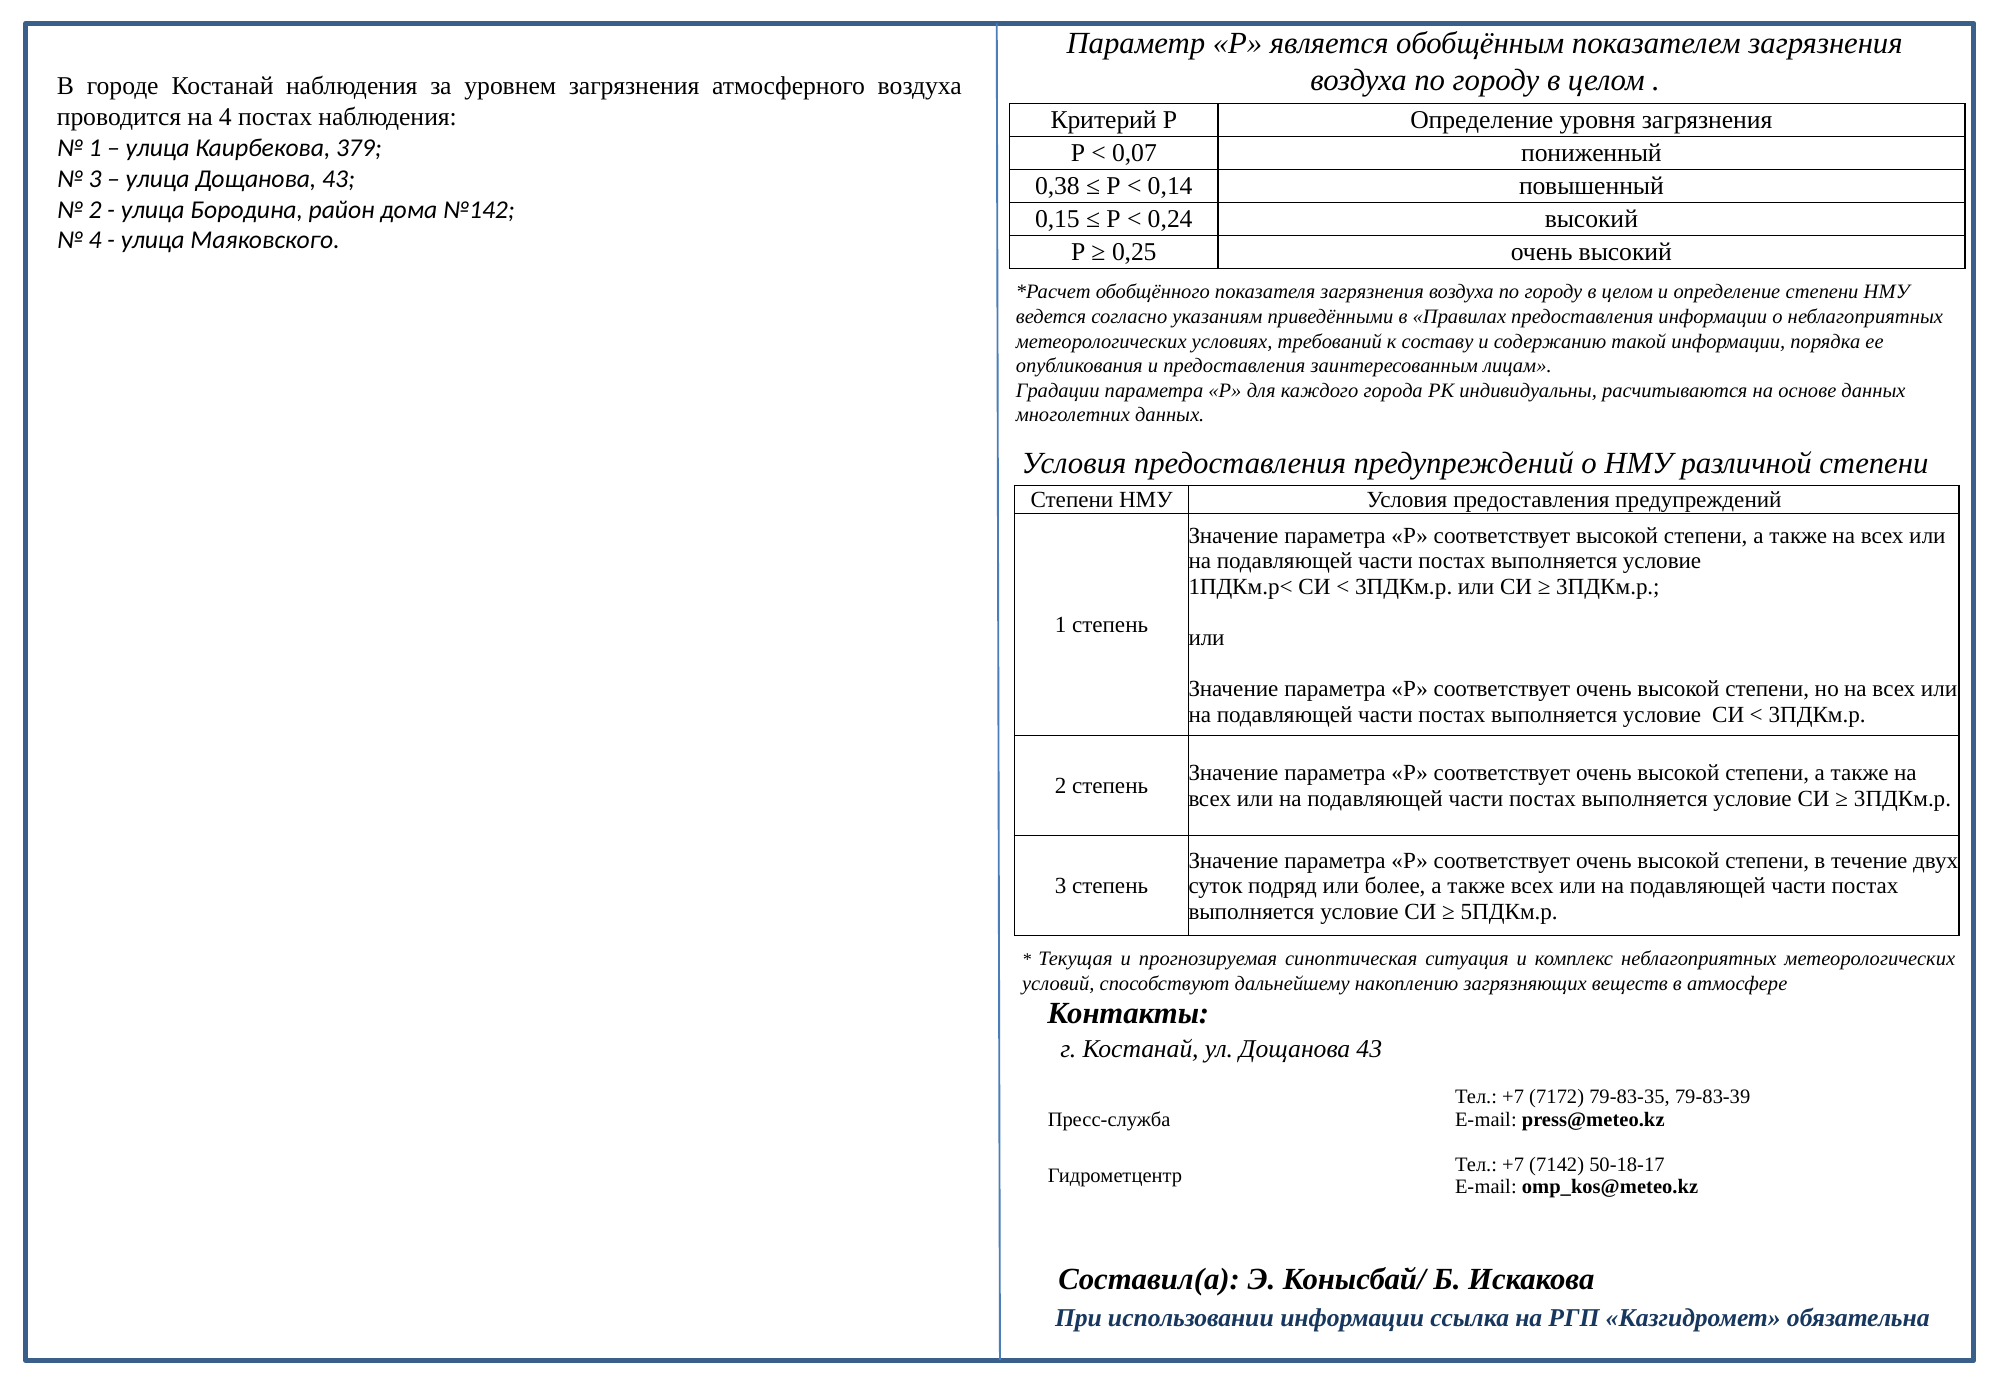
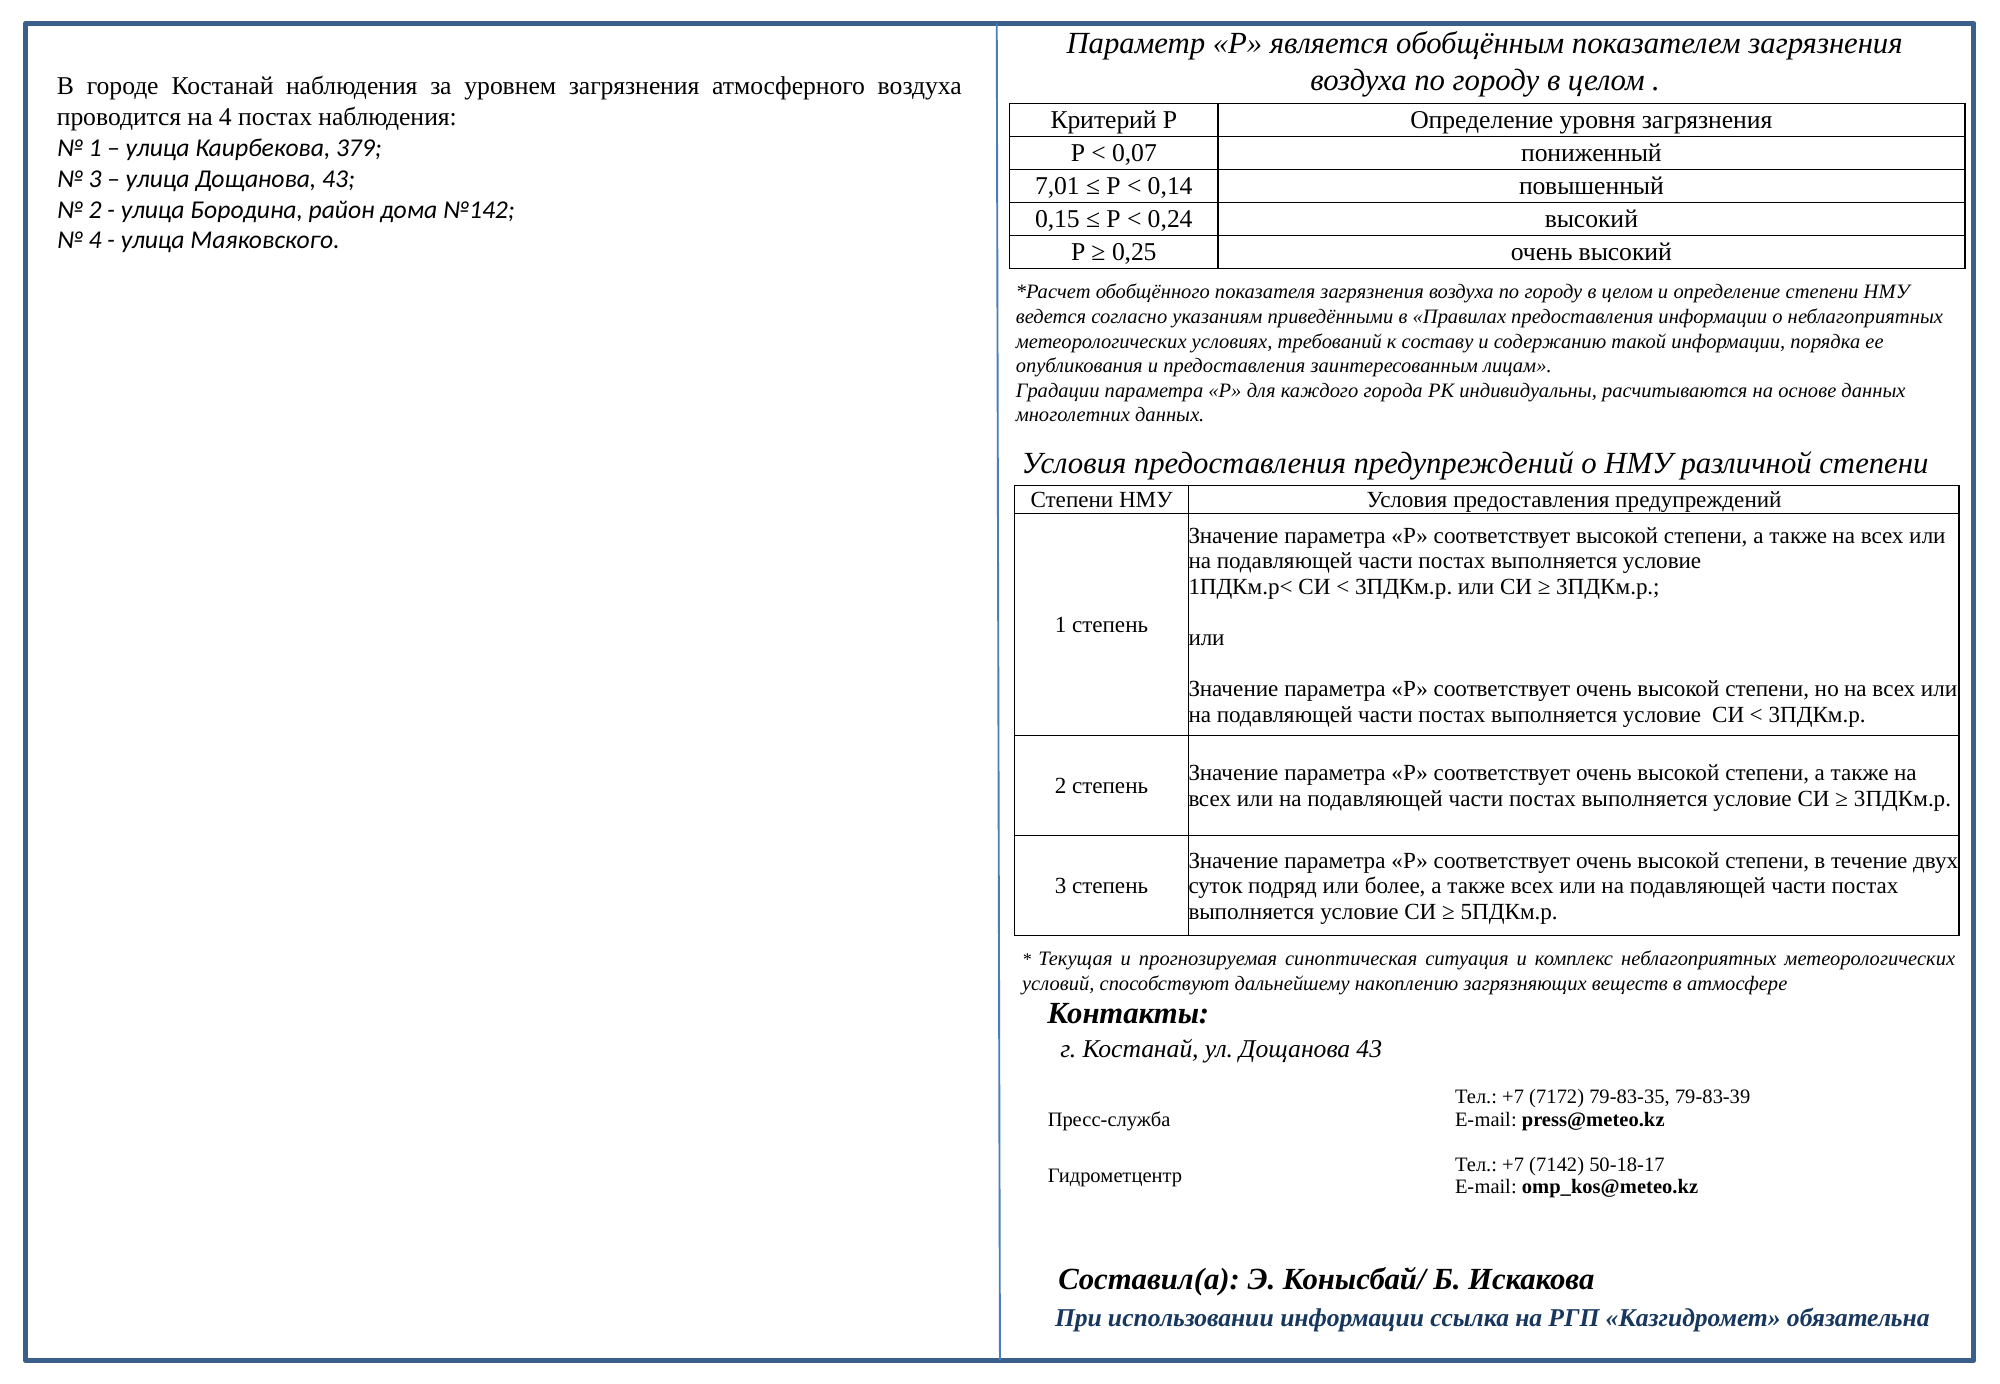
0,38: 0,38 -> 7,01
